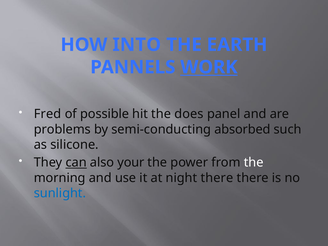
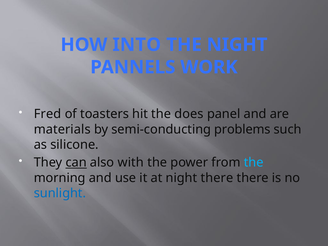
THE EARTH: EARTH -> NIGHT
WORK underline: present -> none
possible: possible -> toasters
problems: problems -> materials
absorbed: absorbed -> problems
your: your -> with
the at (254, 163) colour: white -> light blue
